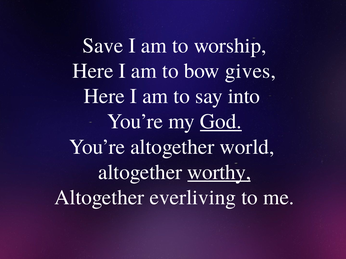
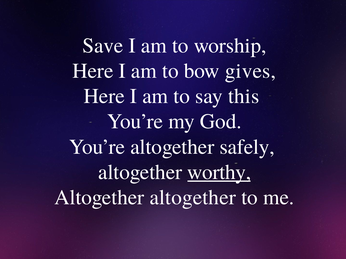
into: into -> this
God underline: present -> none
world: world -> safely
Altogether everliving: everliving -> altogether
